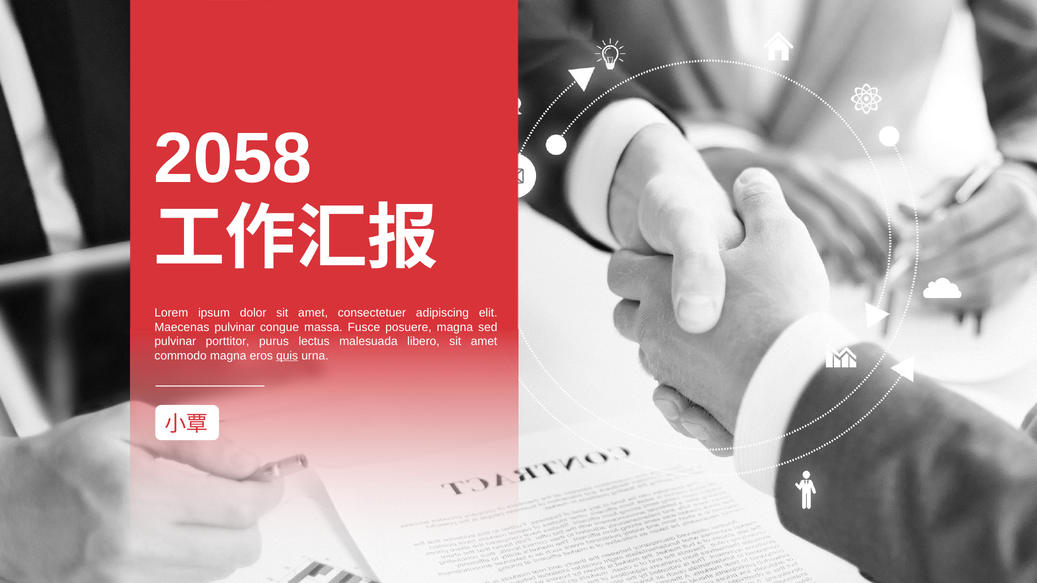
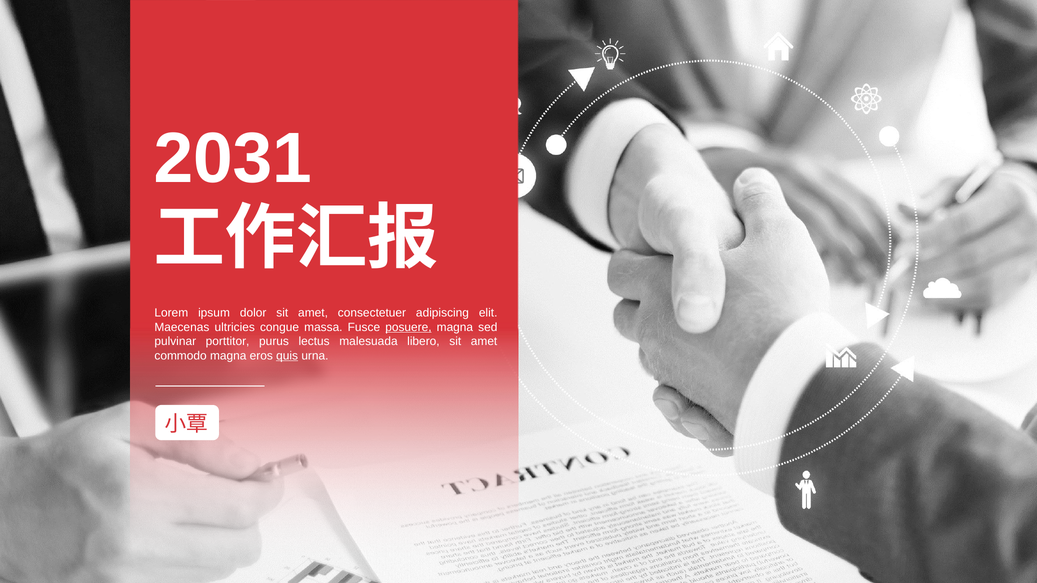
2058: 2058 -> 2031
Maecenas pulvinar: pulvinar -> ultricies
posuere underline: none -> present
